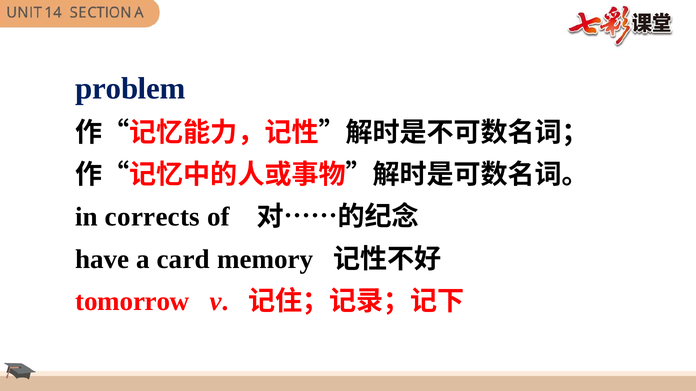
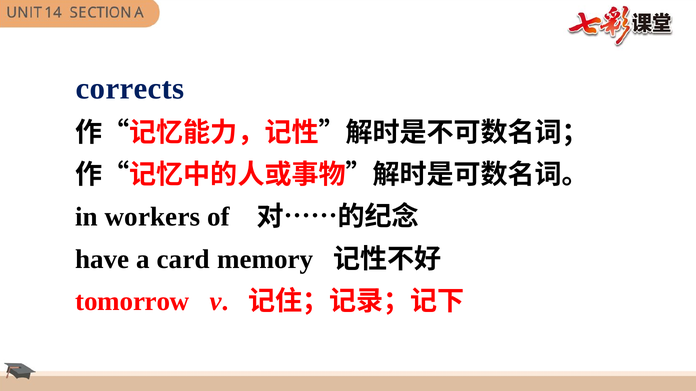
problem: problem -> corrects
corrects: corrects -> workers
